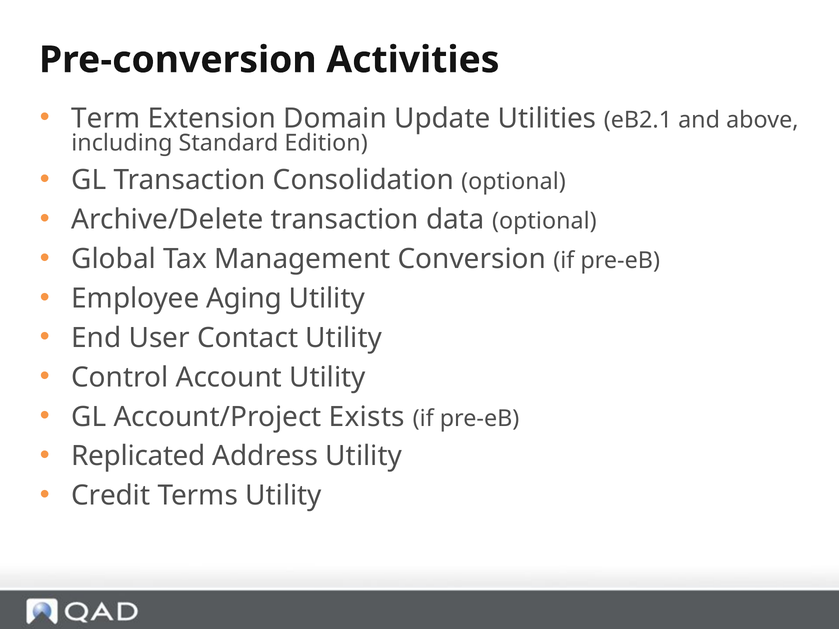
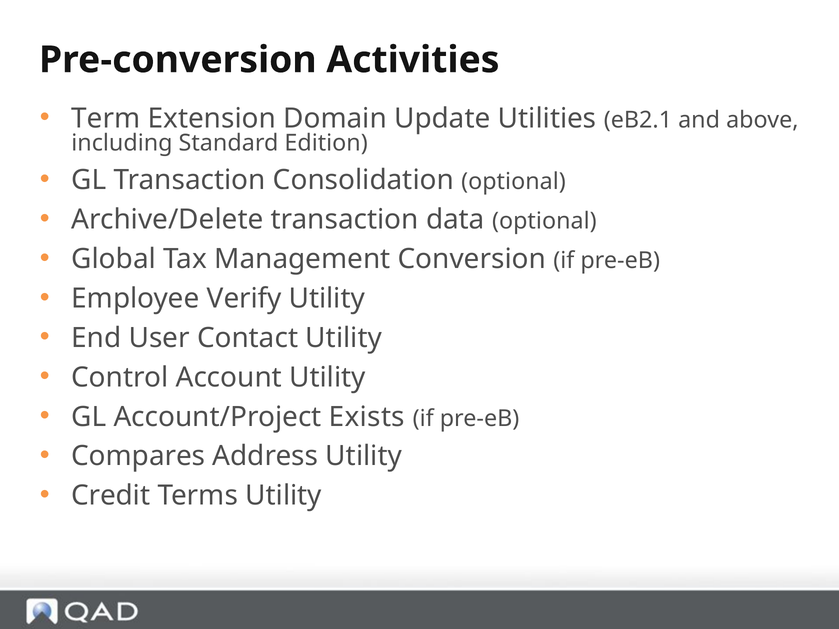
Aging: Aging -> Verify
Replicated: Replicated -> Compares
